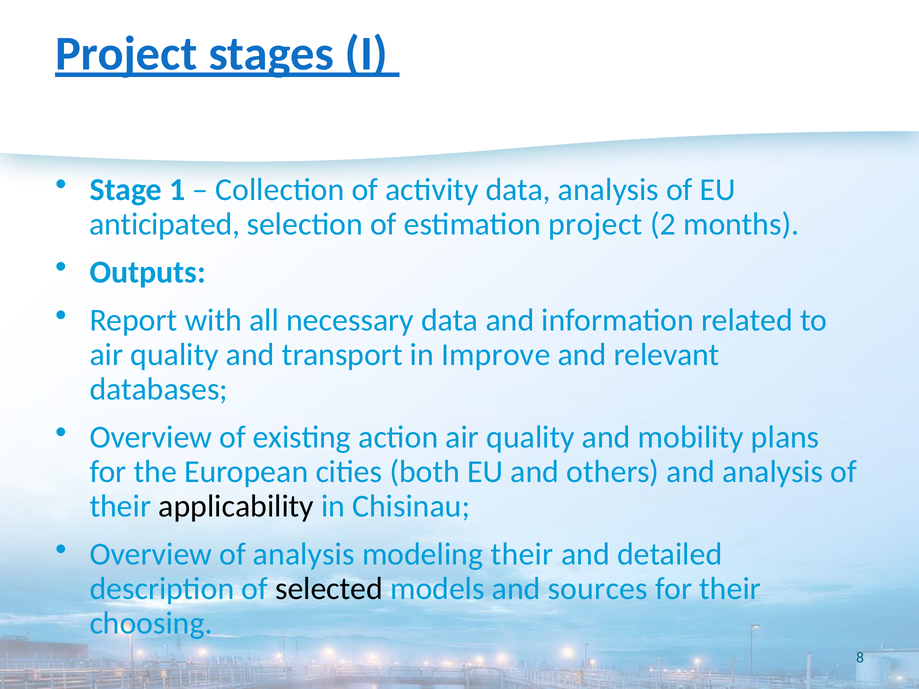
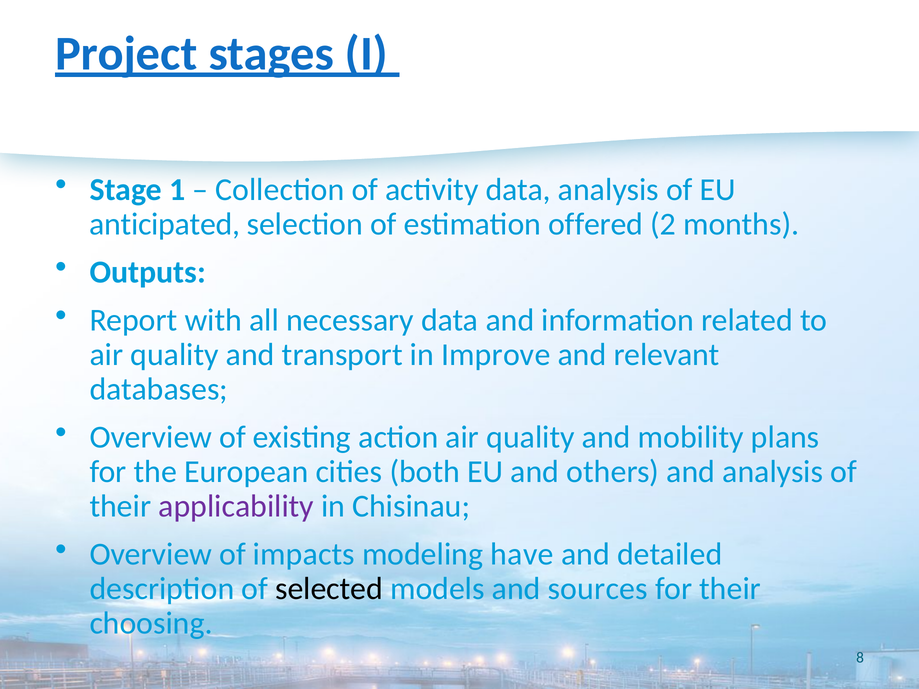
estimation project: project -> offered
applicability colour: black -> purple
of analysis: analysis -> impacts
modeling their: their -> have
